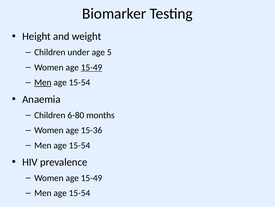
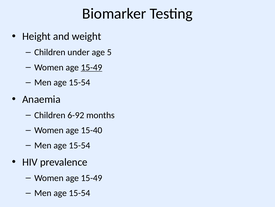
Men at (43, 82) underline: present -> none
6-80: 6-80 -> 6-92
15-36: 15-36 -> 15-40
